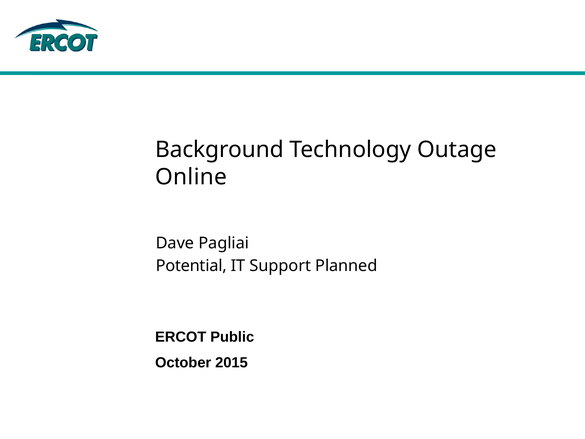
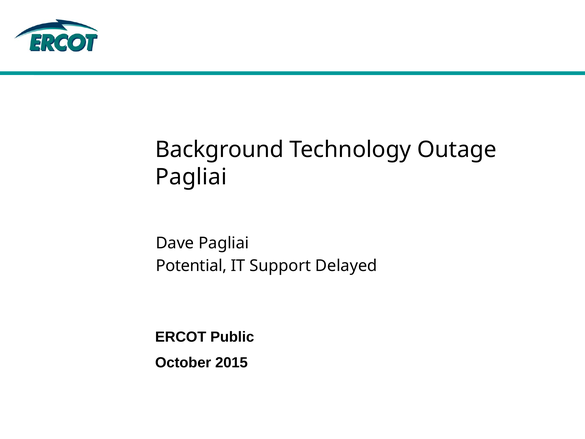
Online at (191, 177): Online -> Pagliai
Planned: Planned -> Delayed
